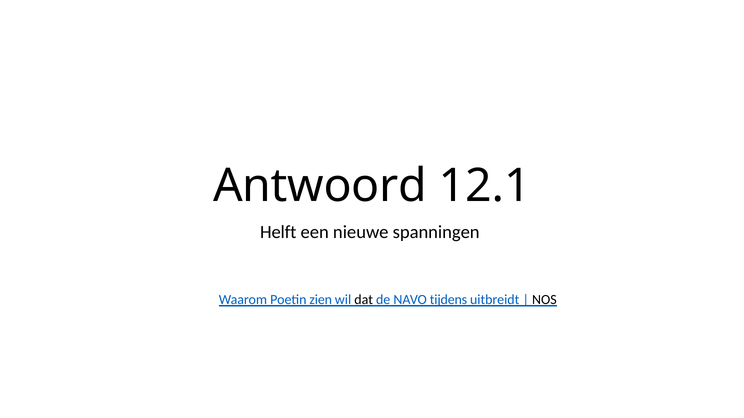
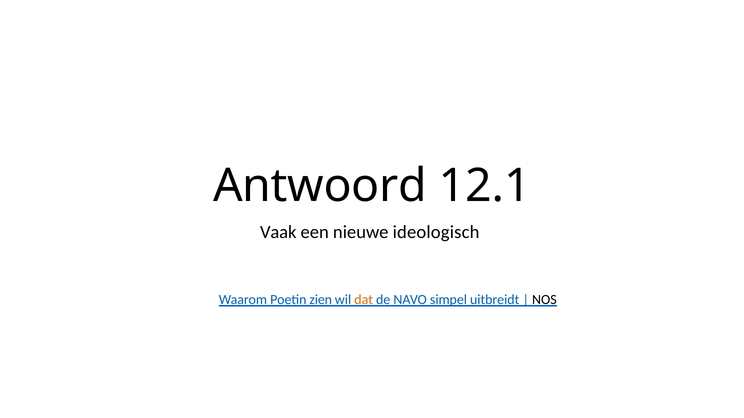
Helft: Helft -> Vaak
spanningen: spanningen -> ideologisch
dat colour: black -> orange
tijdens: tijdens -> simpel
